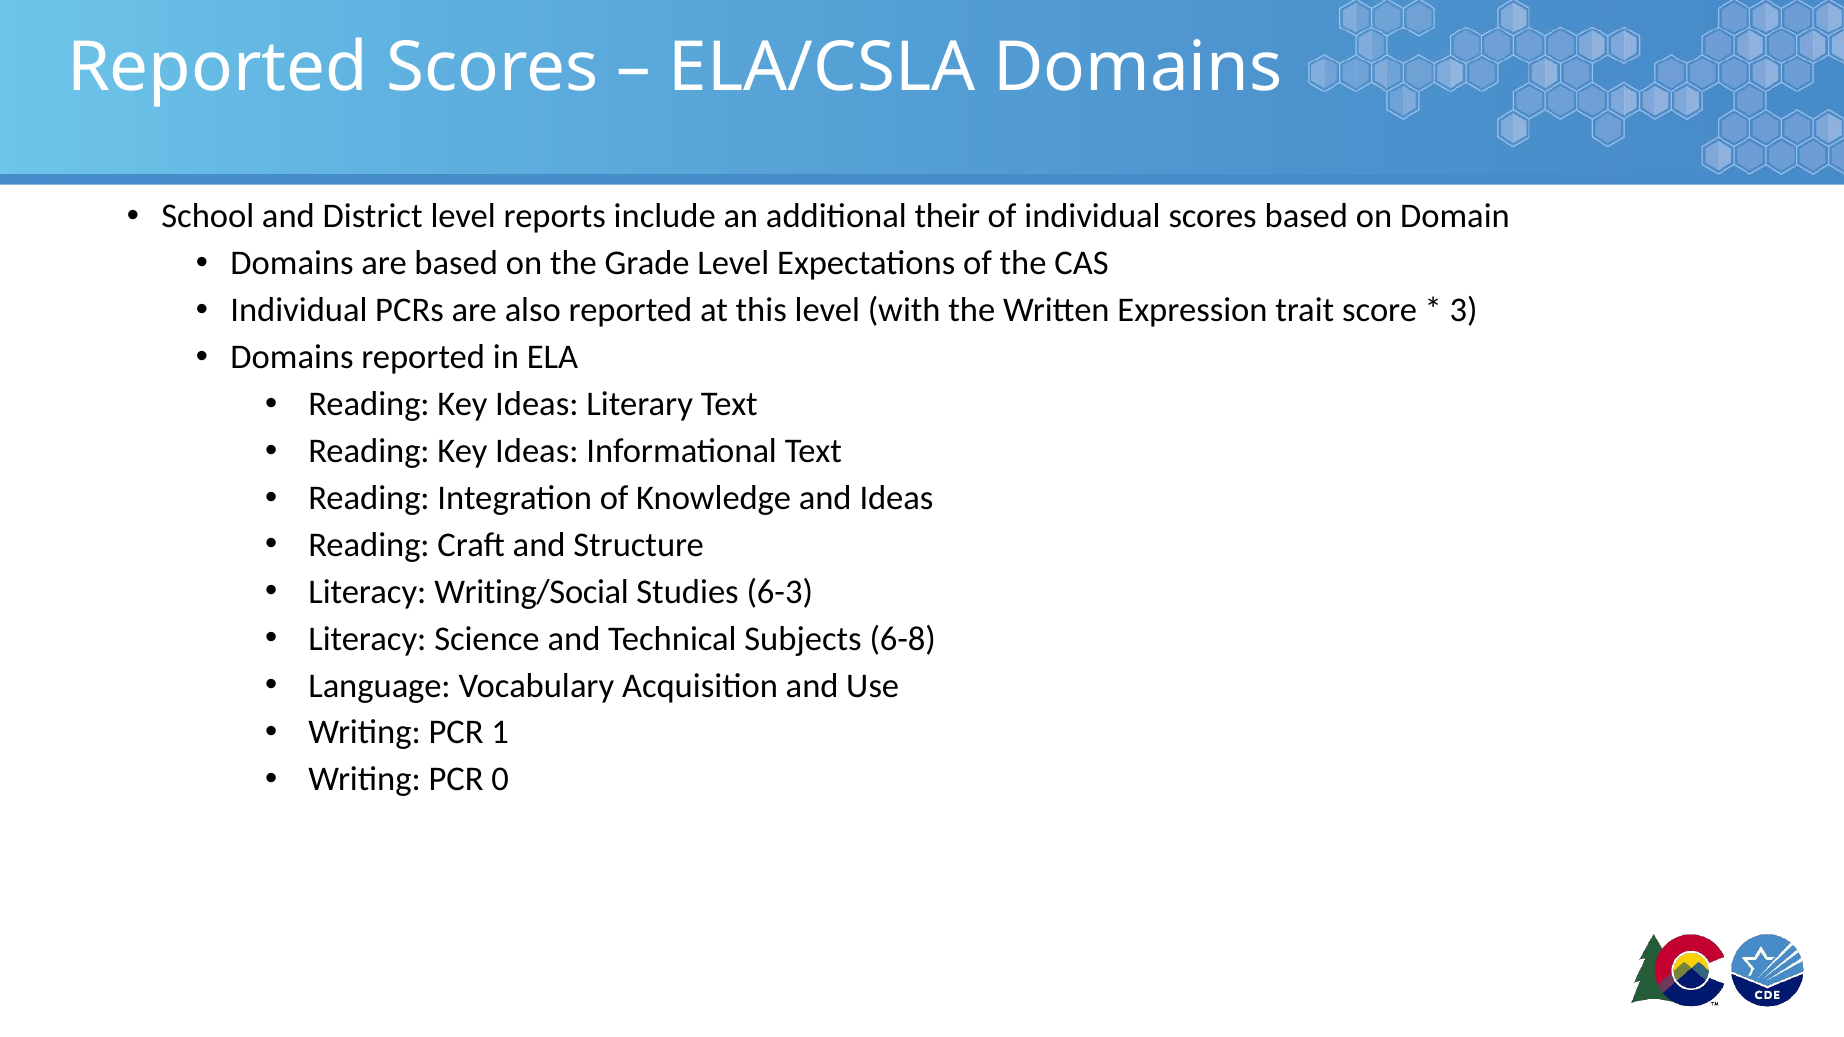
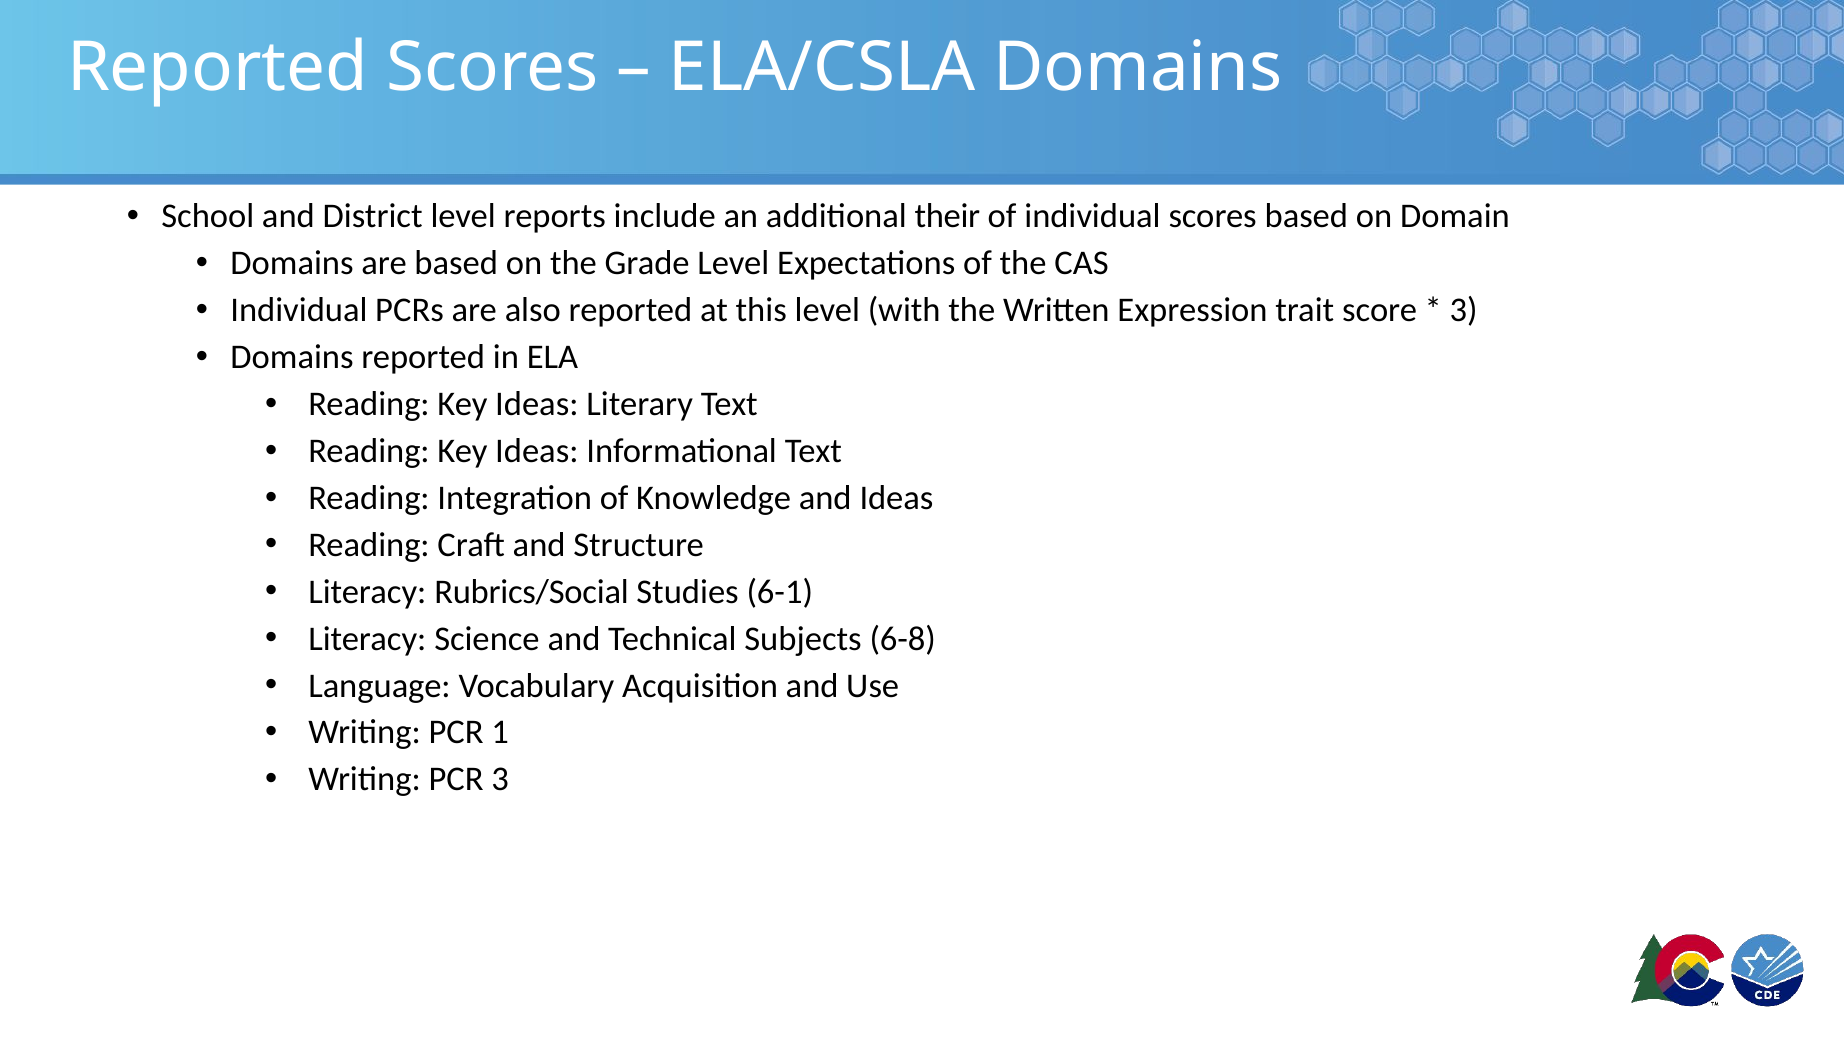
Writing/Social: Writing/Social -> Rubrics/Social
6-3: 6-3 -> 6-1
PCR 0: 0 -> 3
